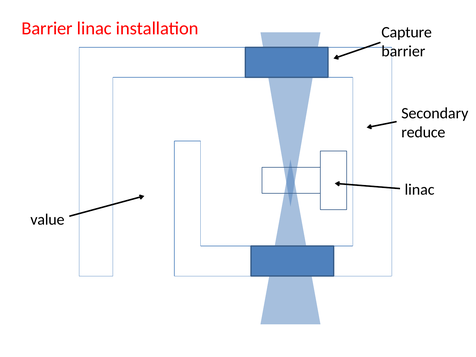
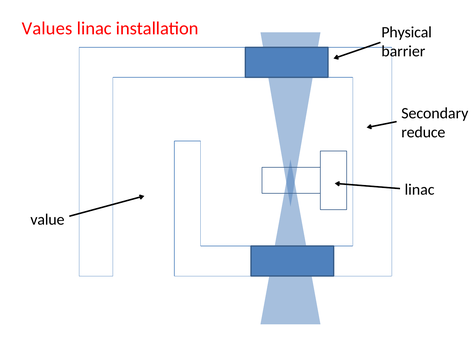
Barrier at (47, 28): Barrier -> Values
Capture: Capture -> Physical
